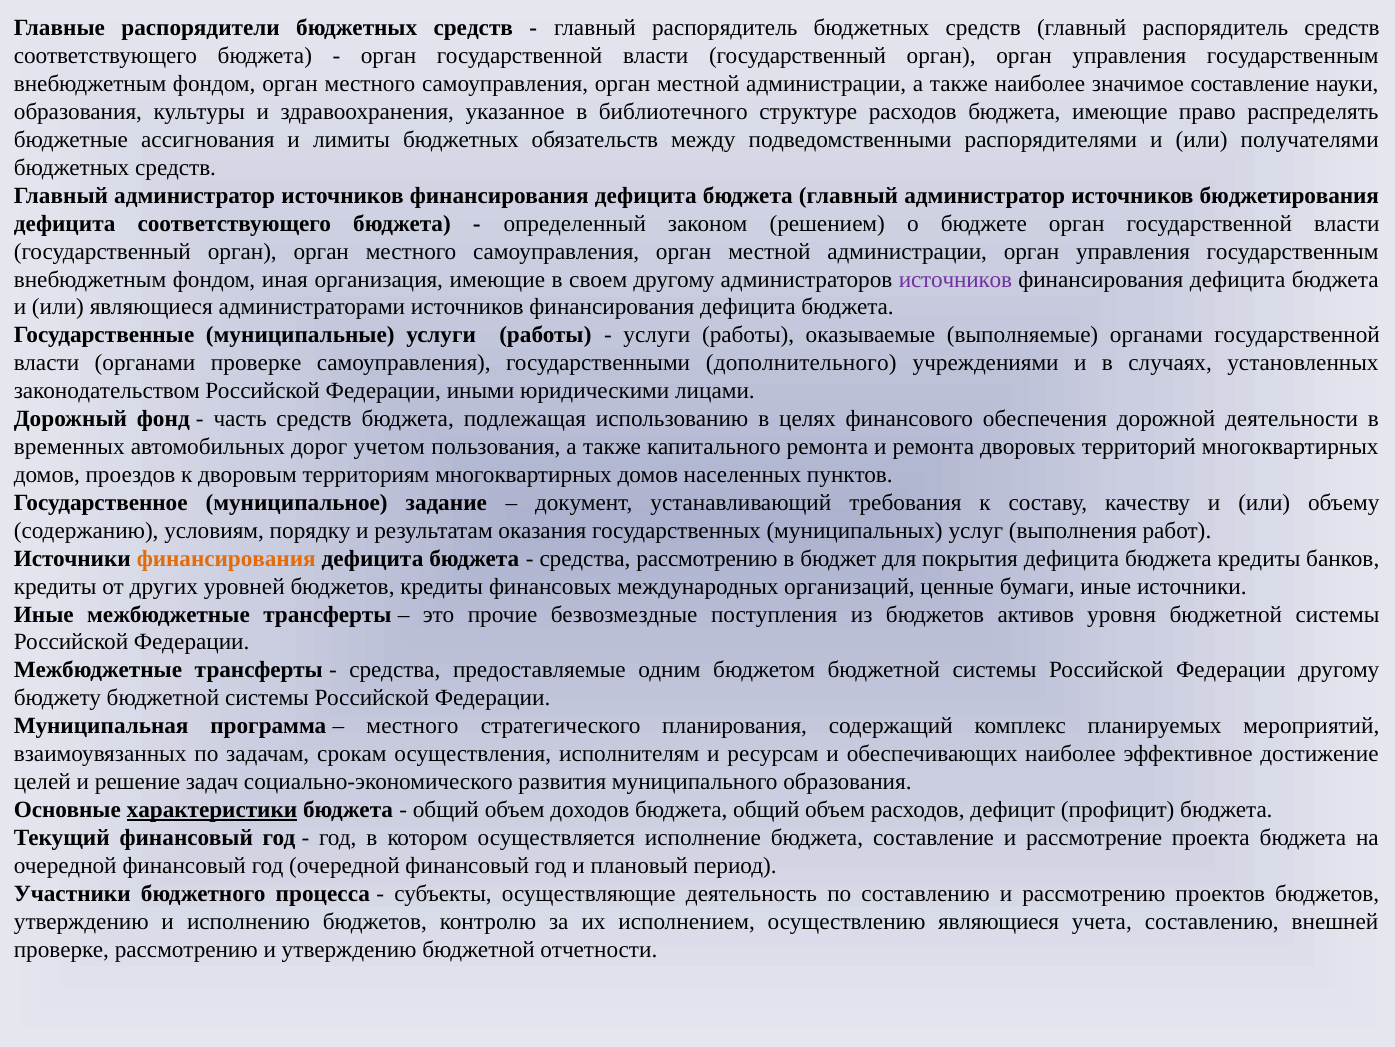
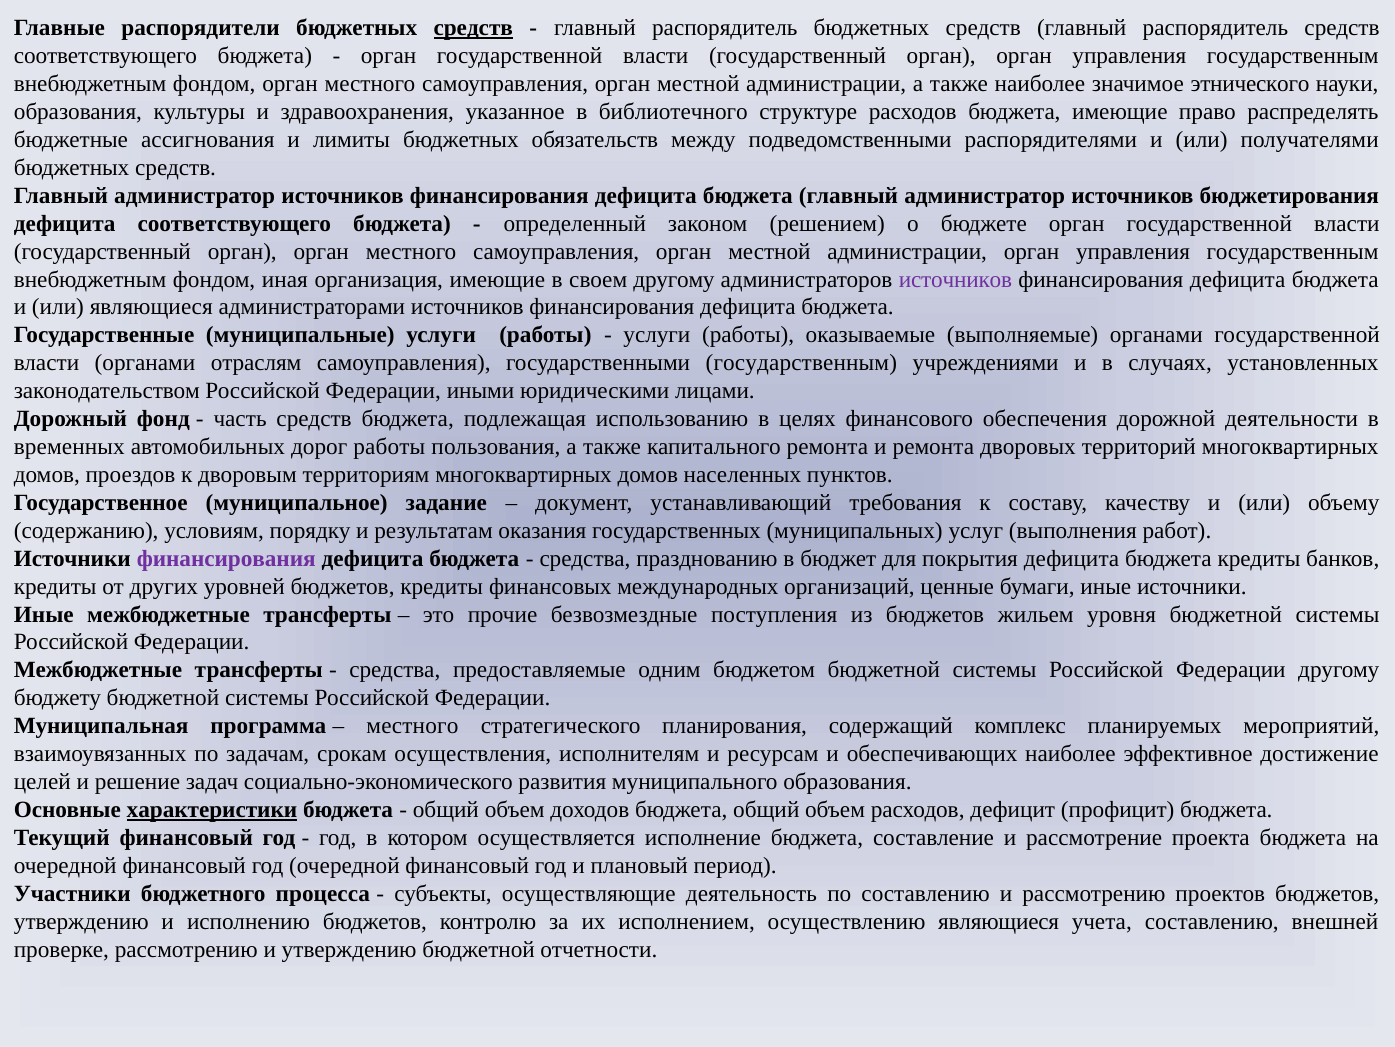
средств at (473, 28) underline: none -> present
значимое составление: составление -> этнического
органами проверке: проверке -> отраслям
государственными дополнительного: дополнительного -> государственным
дорог учетом: учетом -> работы
финансирования at (226, 558) colour: orange -> purple
средства рассмотрению: рассмотрению -> празднованию
активов: активов -> жильем
